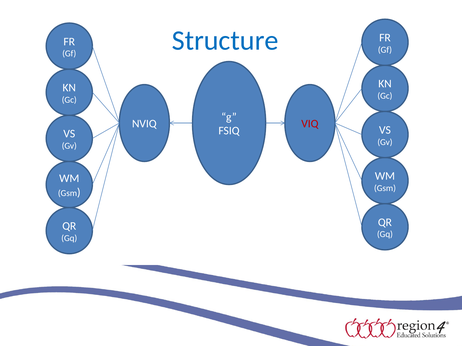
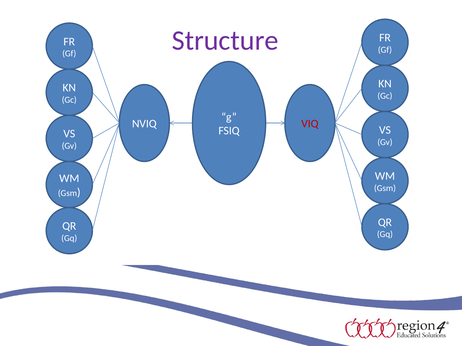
Structure colour: blue -> purple
